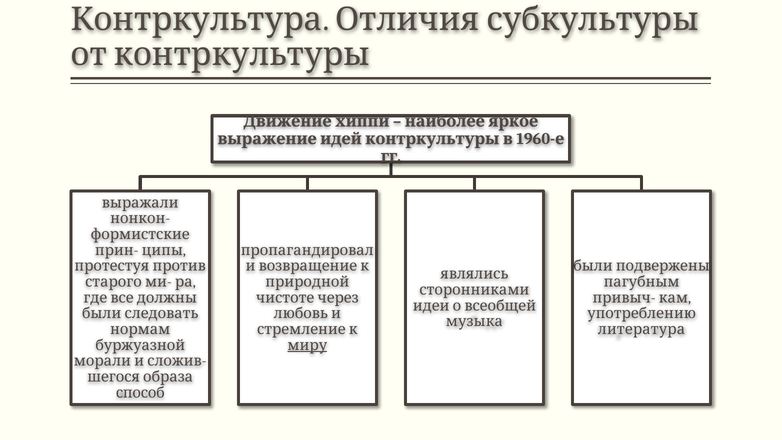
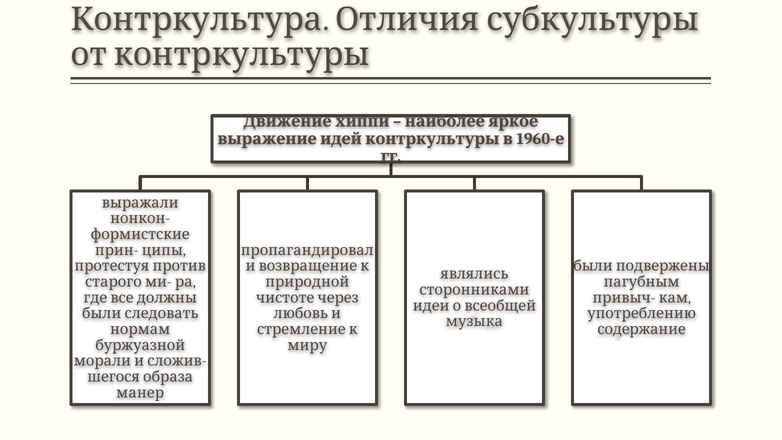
литература: литература -> содержание
миру underline: present -> none
способ: способ -> манер
